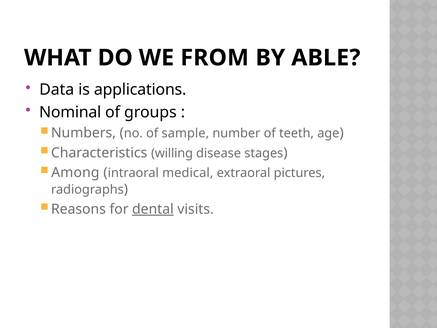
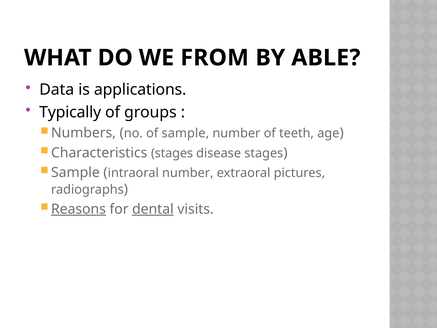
Nominal: Nominal -> Typically
Characteristics willing: willing -> stages
Among at (75, 172): Among -> Sample
intraoral medical: medical -> number
Reasons underline: none -> present
